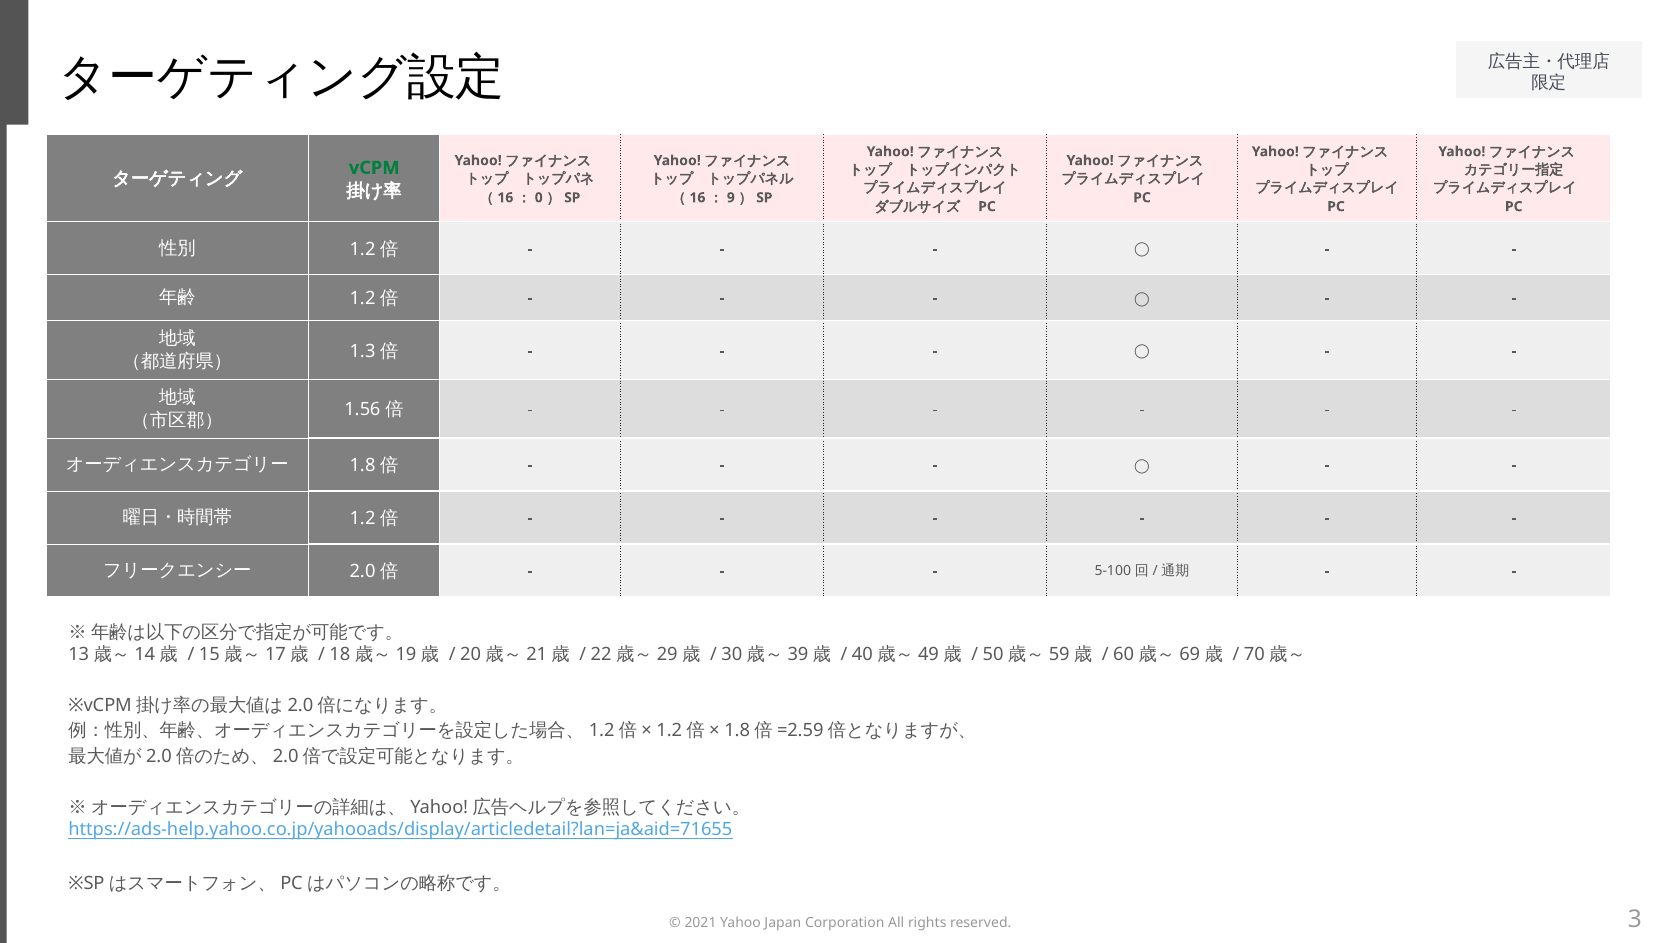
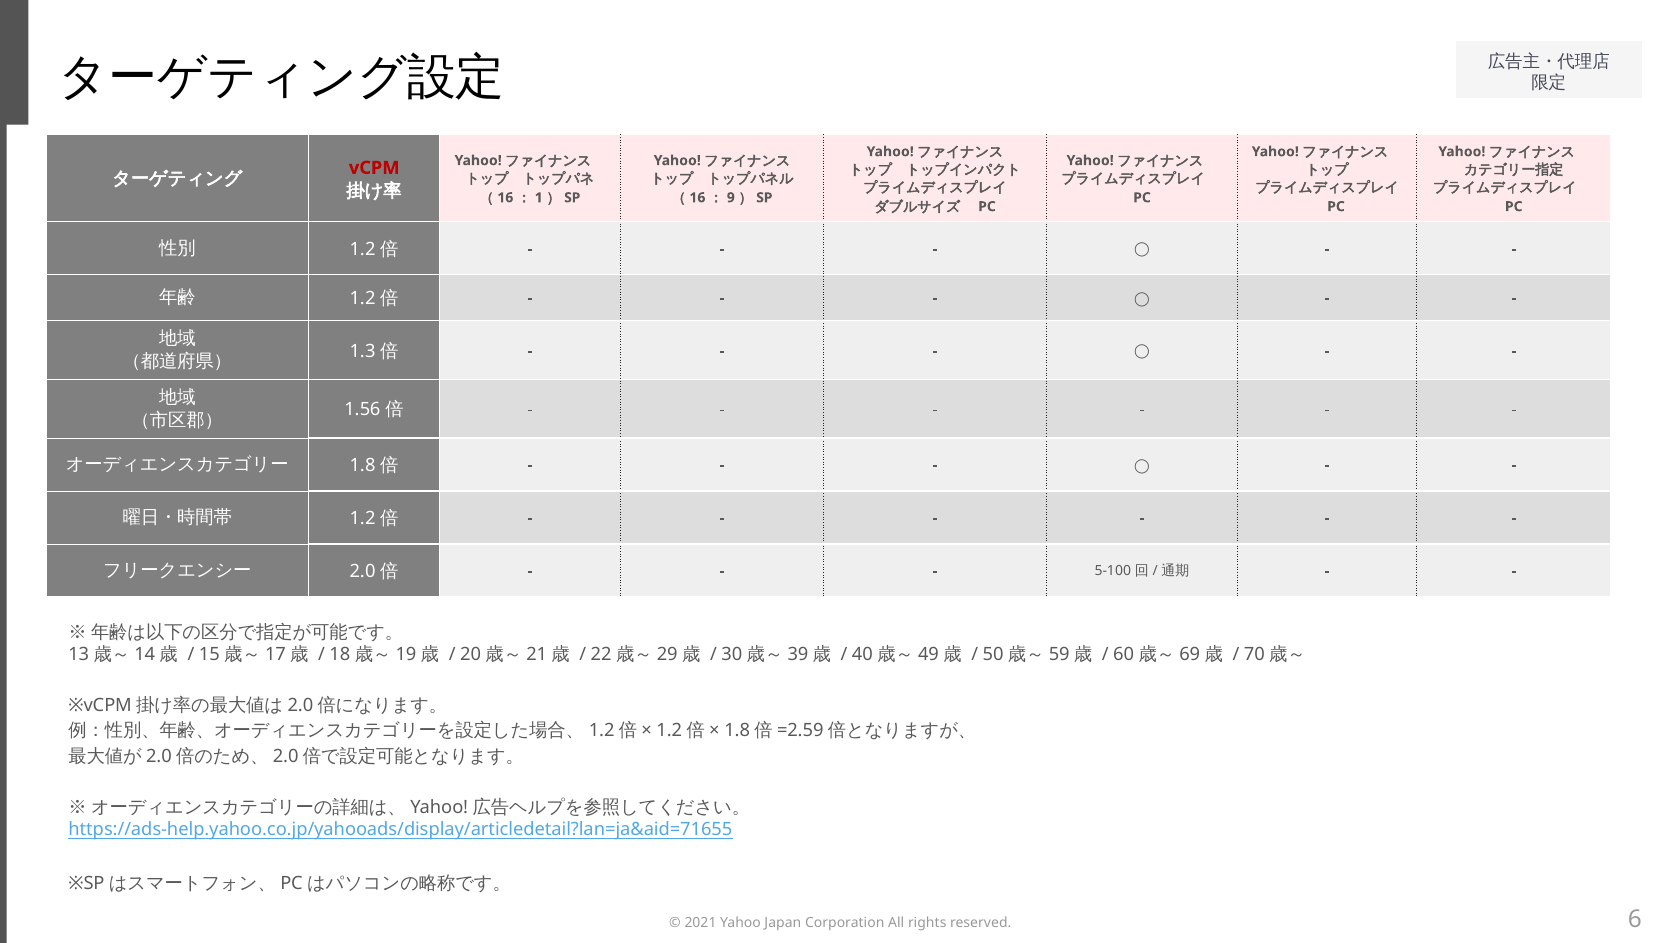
vCPM colour: green -> red
0: 0 -> 1
3: 3 -> 6
